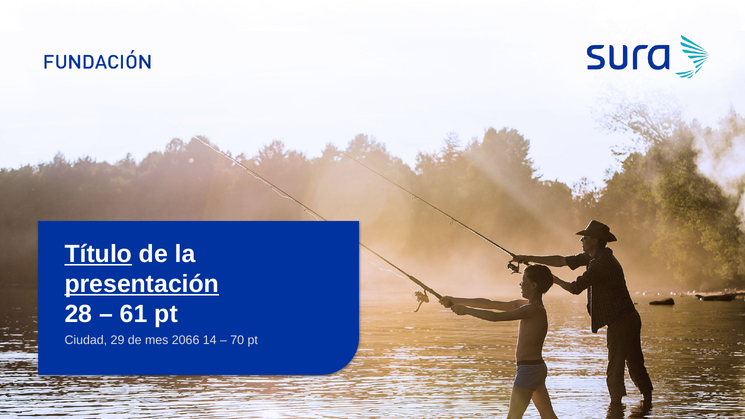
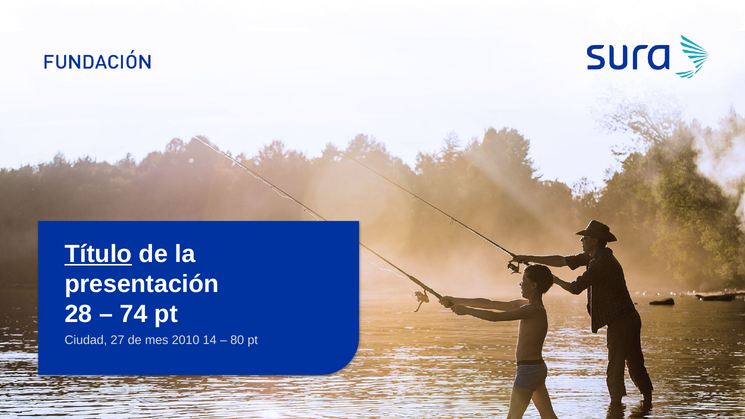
presentación underline: present -> none
61: 61 -> 74
29: 29 -> 27
2066: 2066 -> 2010
70: 70 -> 80
